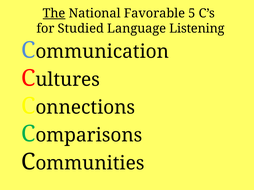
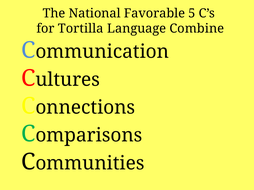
The underline: present -> none
Studied: Studied -> Tortilla
Listening: Listening -> Combine
